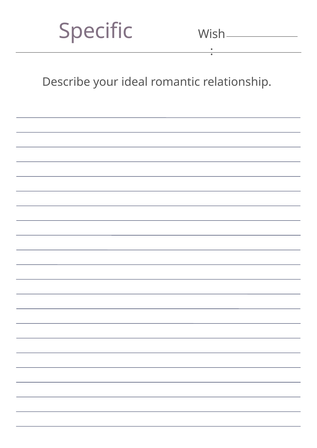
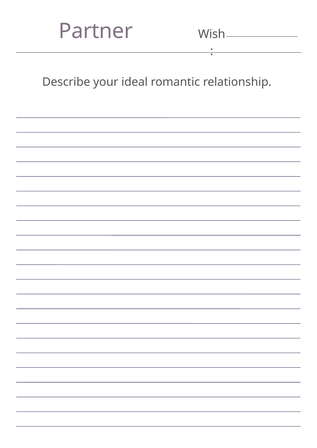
Specific: Specific -> Partner
